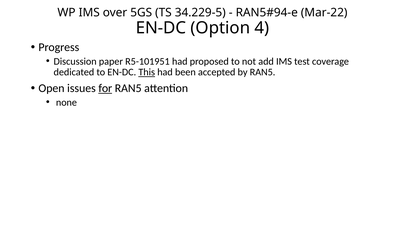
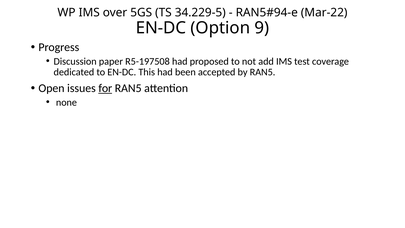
4: 4 -> 9
R5-101951: R5-101951 -> R5-197508
This underline: present -> none
